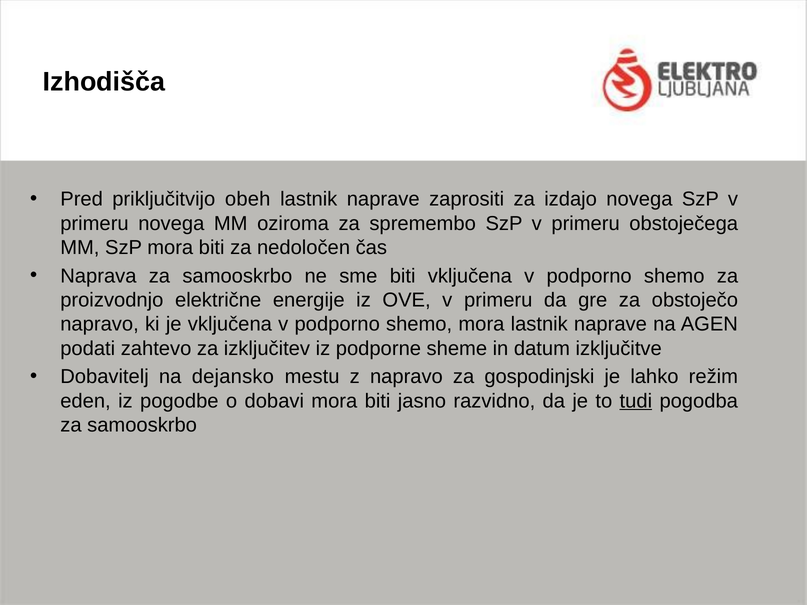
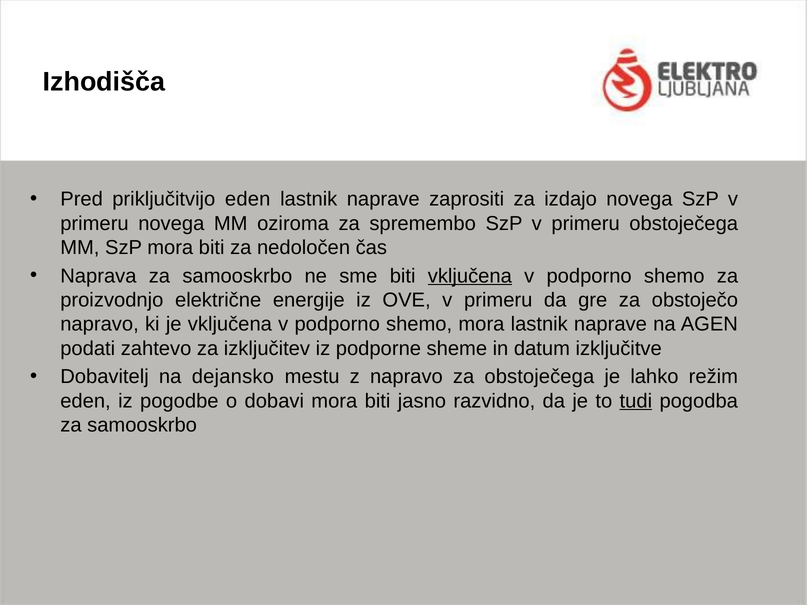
priključitvijo obeh: obeh -> eden
vključena at (470, 276) underline: none -> present
za gospodinjski: gospodinjski -> obstoječega
